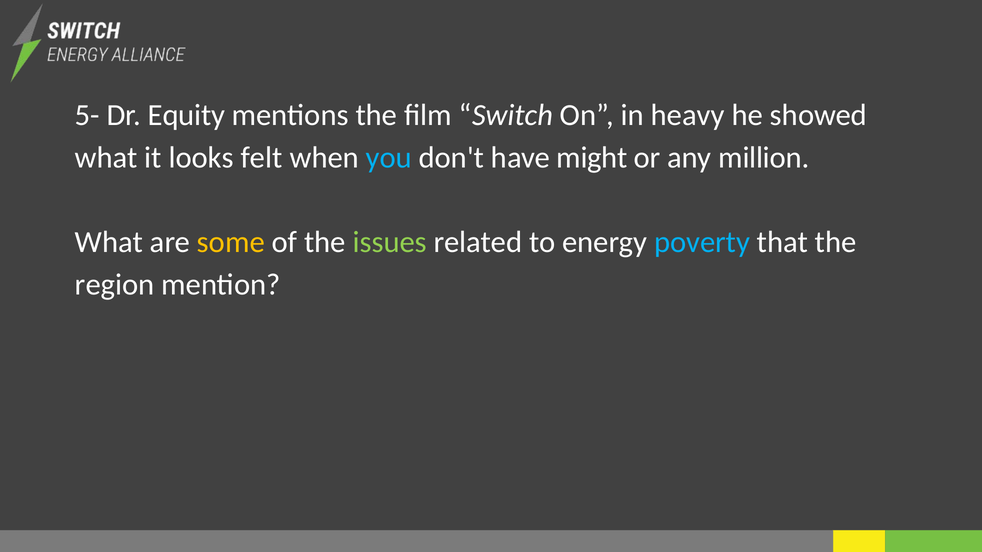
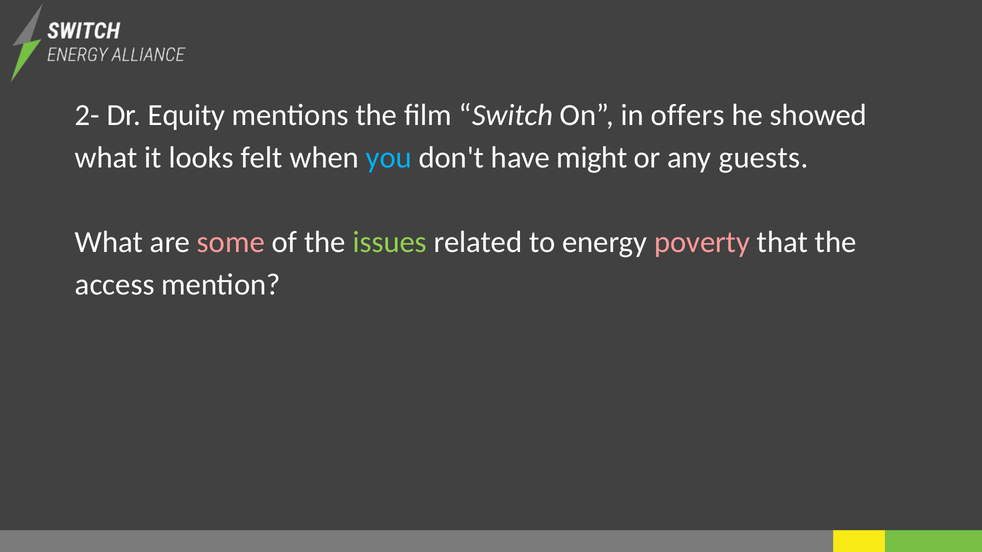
5-: 5- -> 2-
heavy: heavy -> offers
million: million -> guests
some colour: yellow -> pink
poverty colour: light blue -> pink
region: region -> access
